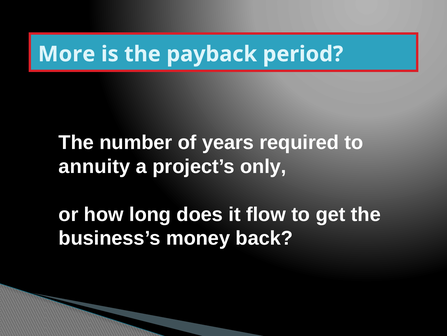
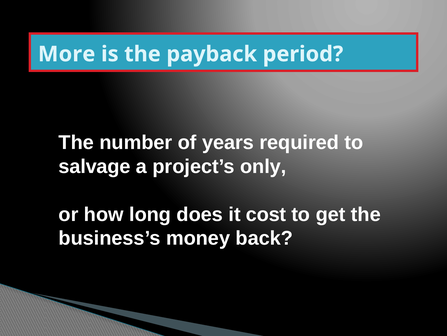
annuity: annuity -> salvage
flow: flow -> cost
